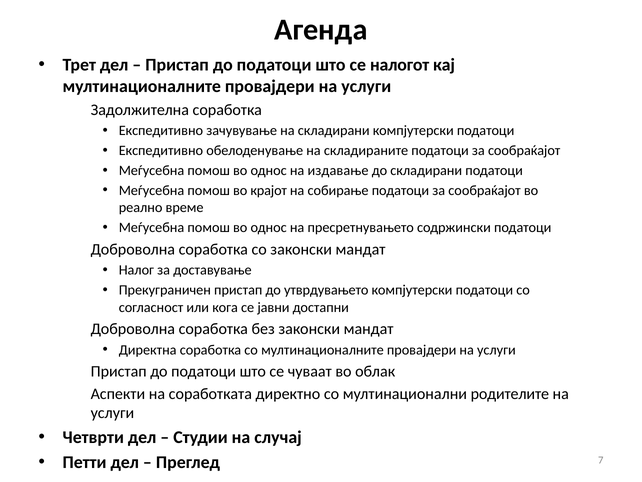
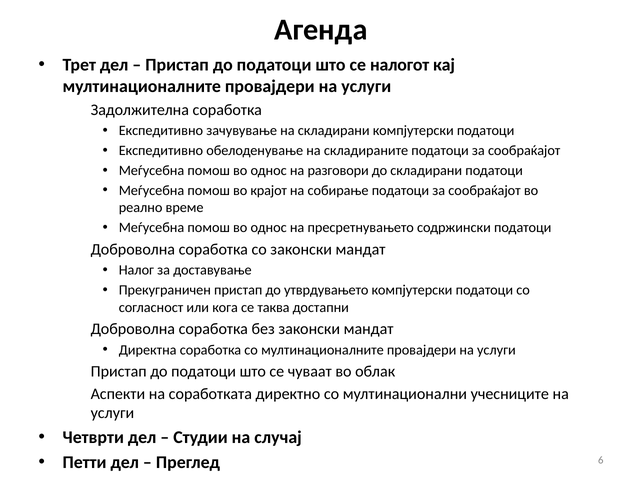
издавање: издавање -> разговори
јавни: јавни -> таква
родителите: родителите -> учесниците
7: 7 -> 6
